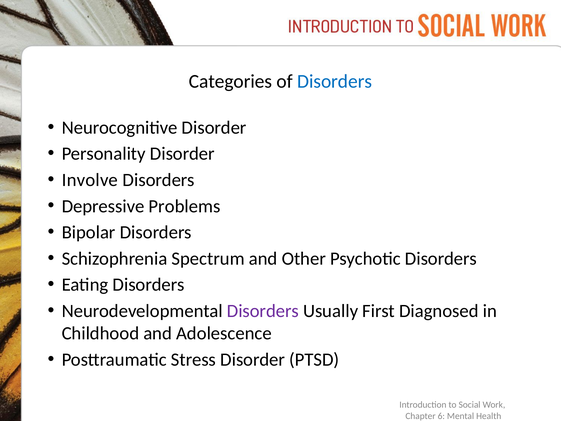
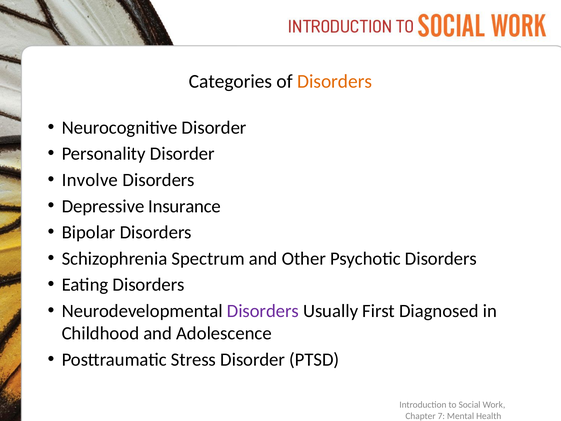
Disorders at (335, 81) colour: blue -> orange
Problems: Problems -> Insurance
6: 6 -> 7
